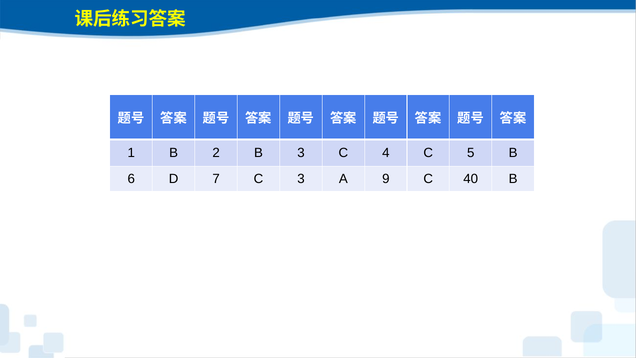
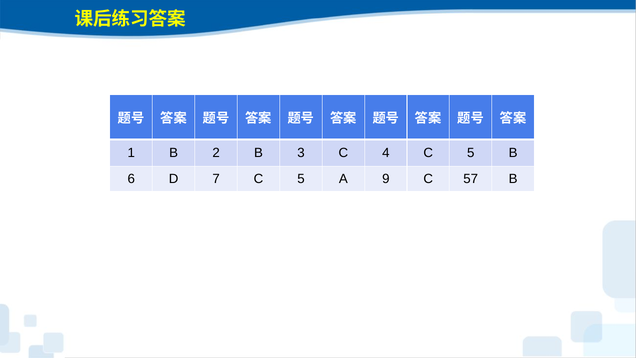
7 C 3: 3 -> 5
40: 40 -> 57
